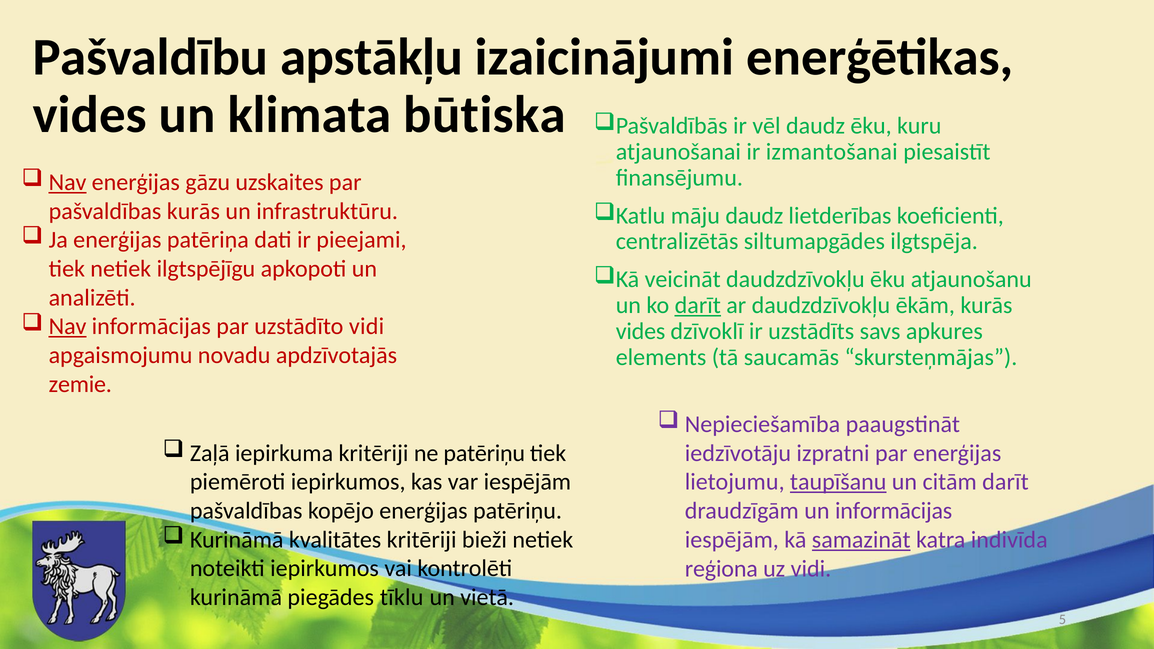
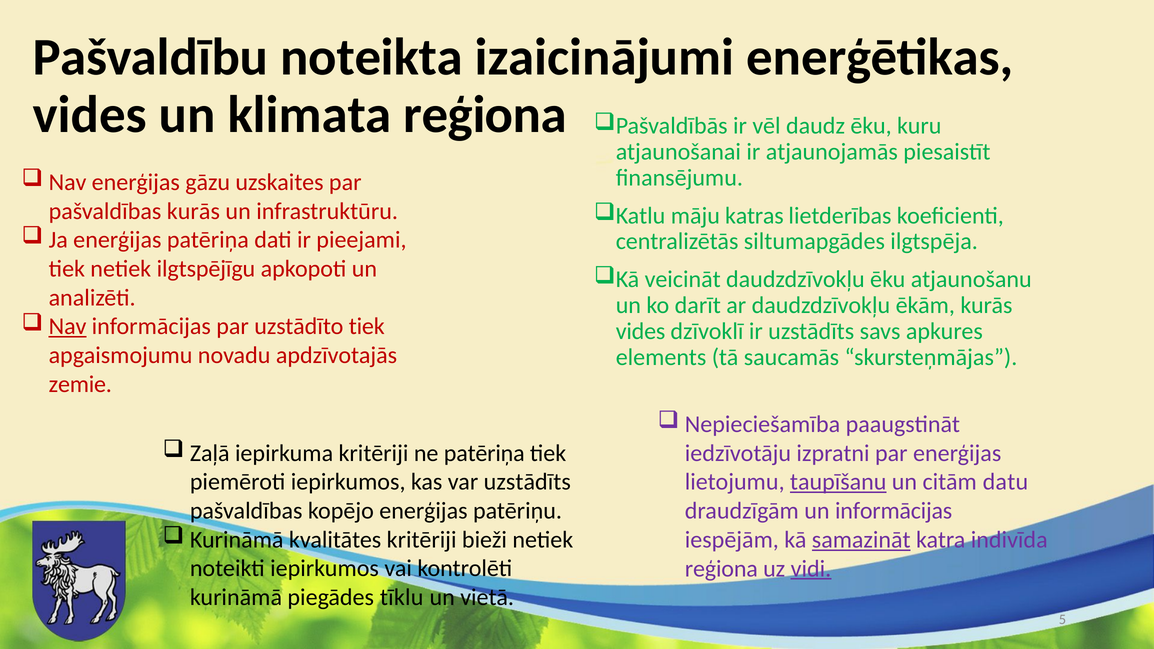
apstākļu: apstākļu -> noteikta
klimata būtiska: būtiska -> reģiona
izmantošanai: izmantošanai -> atjaunojamās
Nav at (68, 182) underline: present -> none
māju daudz: daudz -> katras
darīt at (698, 306) underline: present -> none
uzstādīto vidi: vidi -> tiek
ne patēriņu: patēriņu -> patēriņa
var iespējām: iespējām -> uzstādīts
citām darīt: darīt -> datu
vidi at (811, 569) underline: none -> present
